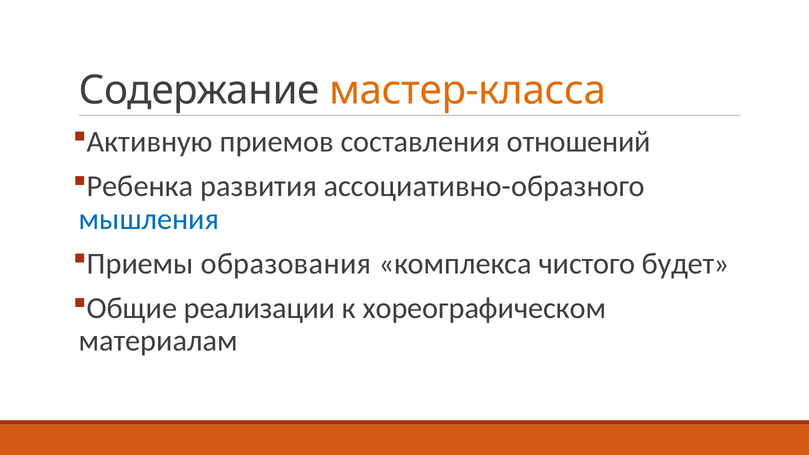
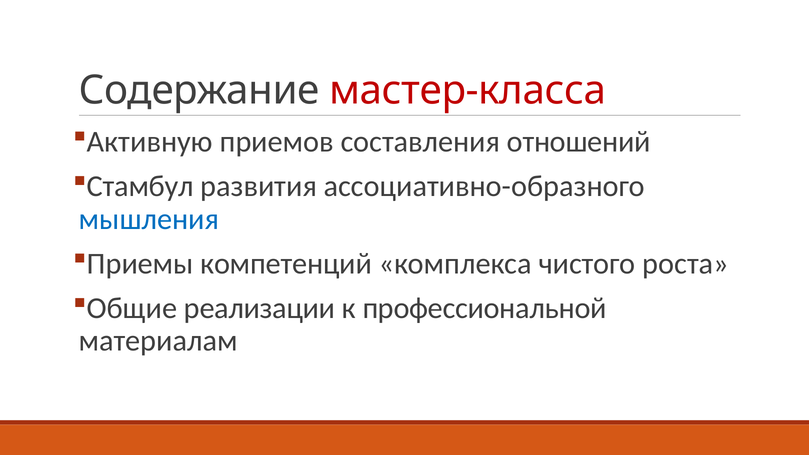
мастер-класса colour: orange -> red
Ребенка: Ребенка -> Стамбул
образования: образования -> компетенций
будет: будет -> роста
хореографическом: хореографическом -> профессиональной
